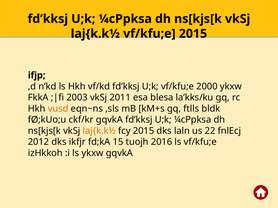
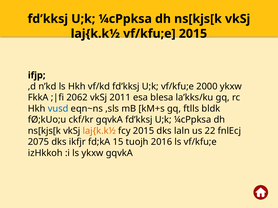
2003: 2003 -> 2062
vusd colour: orange -> blue
2012: 2012 -> 2075
